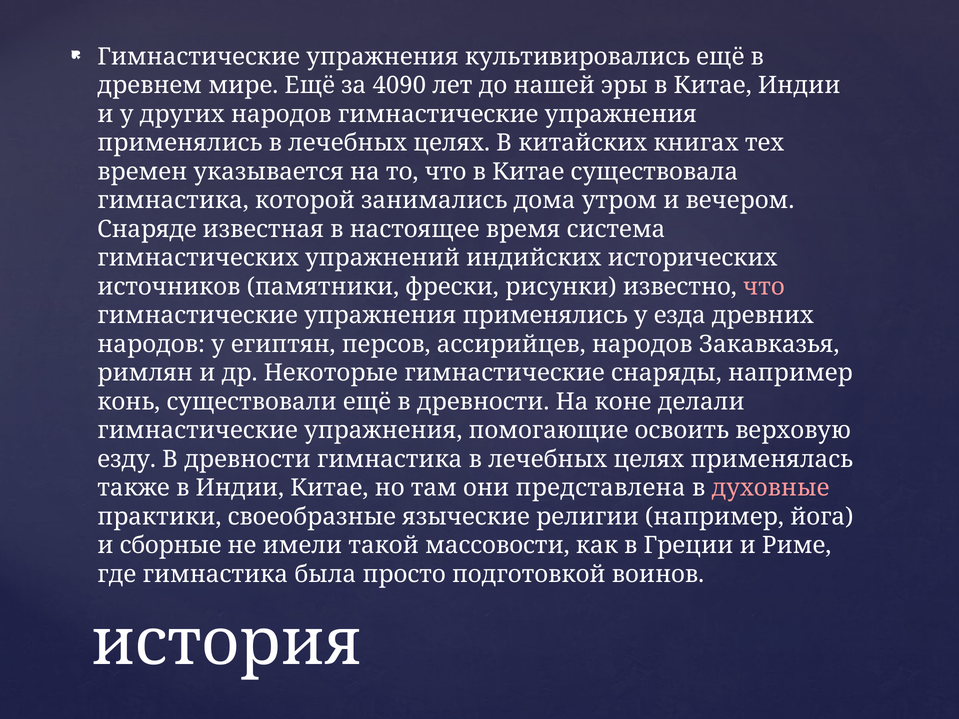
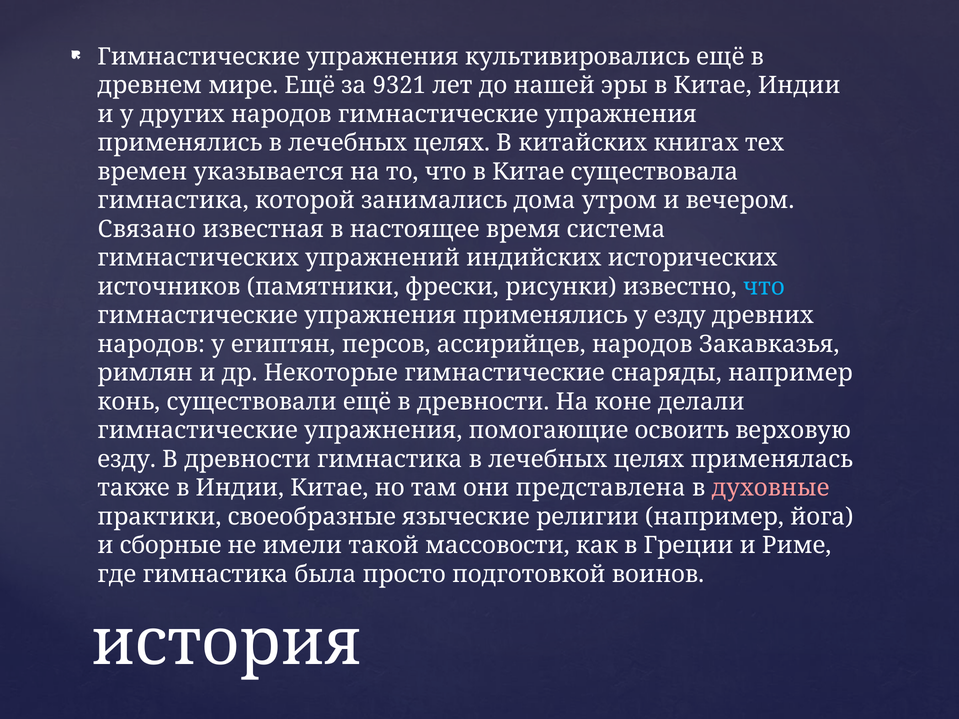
4090: 4090 -> 9321
Снаряде: Снаряде -> Связано
что at (764, 287) colour: pink -> light blue
у езда: езда -> езду
